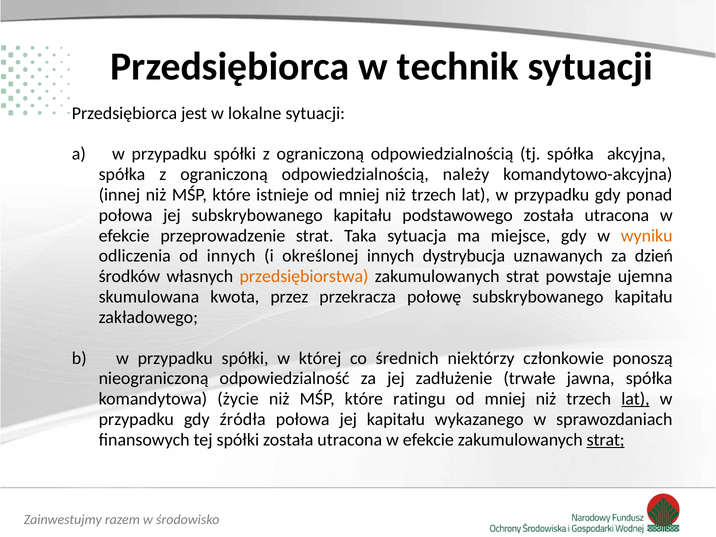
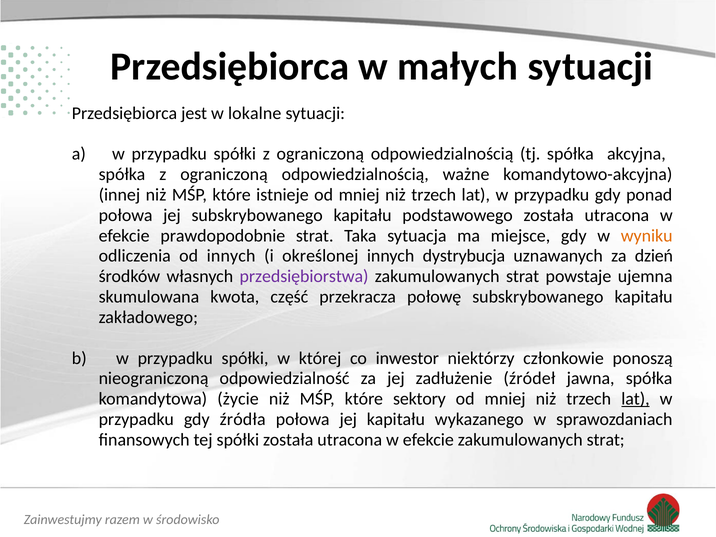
technik: technik -> małych
należy: należy -> ważne
przeprowadzenie: przeprowadzenie -> prawdopodobnie
przedsiębiorstwa colour: orange -> purple
przez: przez -> część
średnich: średnich -> inwestor
trwałe: trwałe -> źródeł
ratingu: ratingu -> sektory
strat at (606, 440) underline: present -> none
